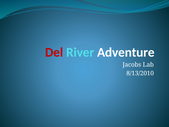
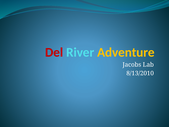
Adventure colour: white -> yellow
